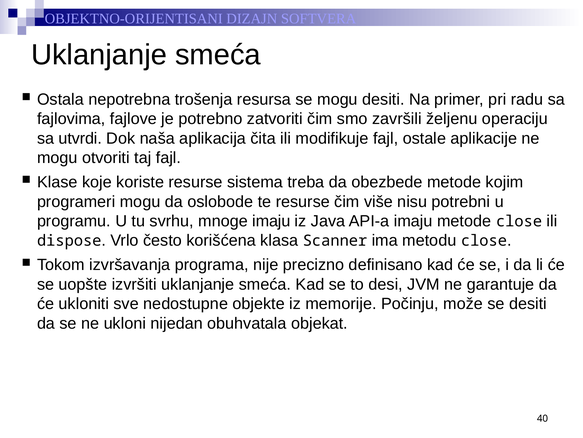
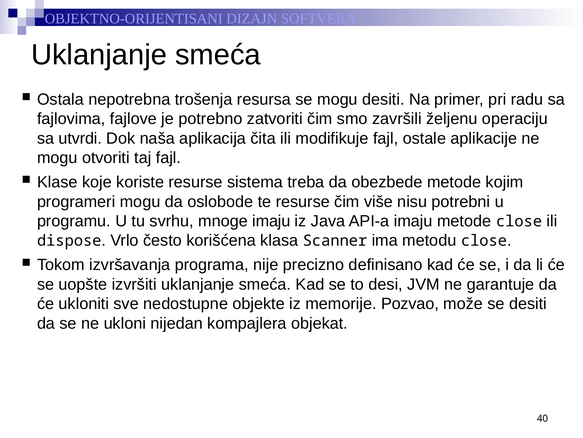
Počinju: Počinju -> Pozvao
obuhvatala: obuhvatala -> kompajlera
